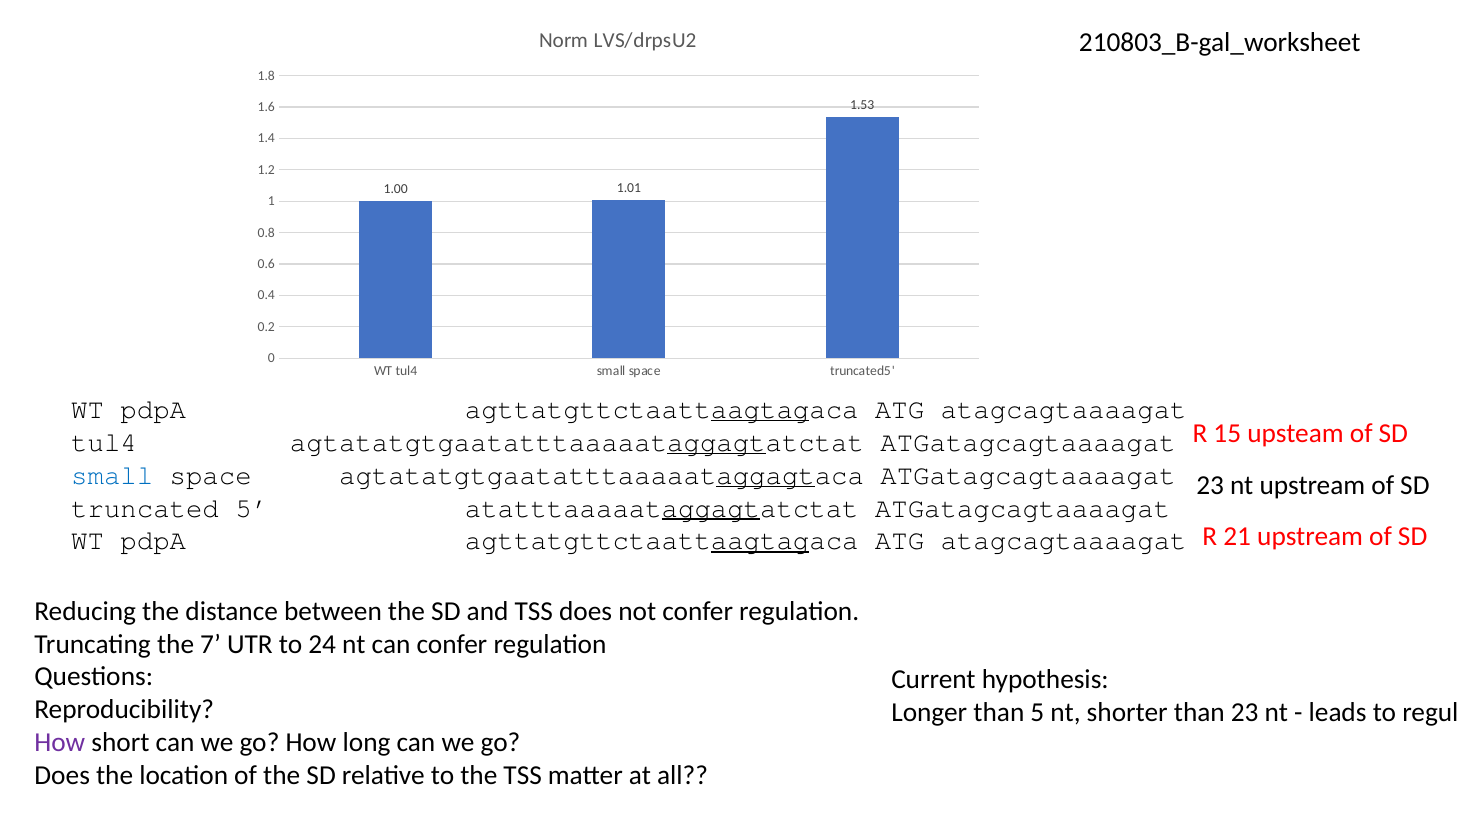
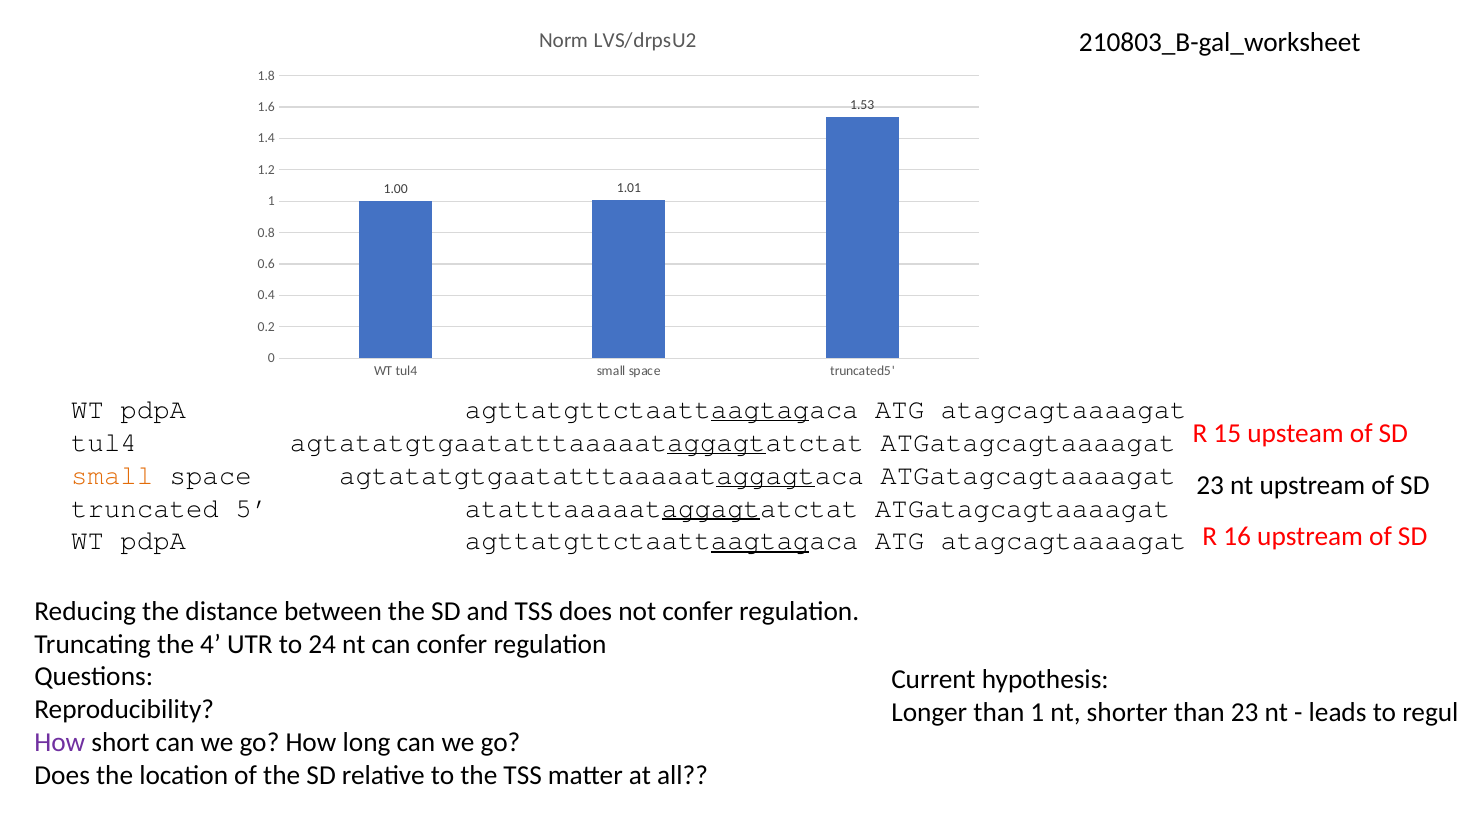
small at (112, 475) colour: blue -> orange
21: 21 -> 16
7: 7 -> 4
than 5: 5 -> 1
